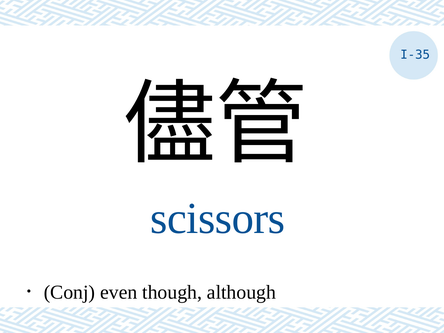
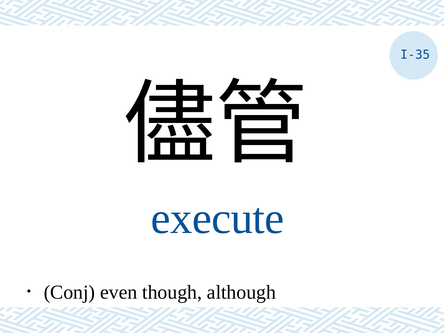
scissors: scissors -> execute
